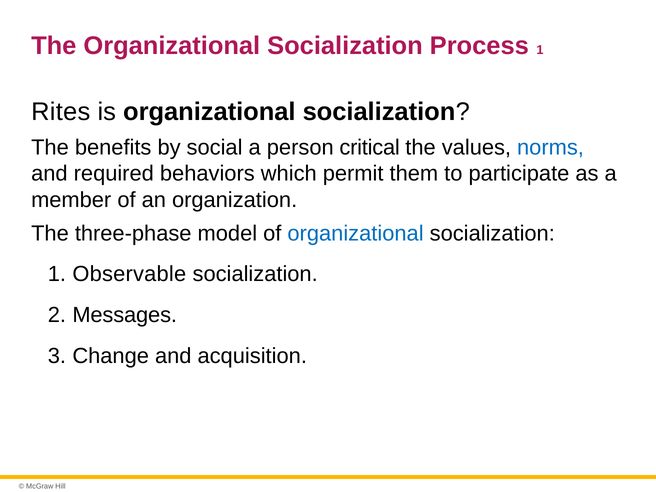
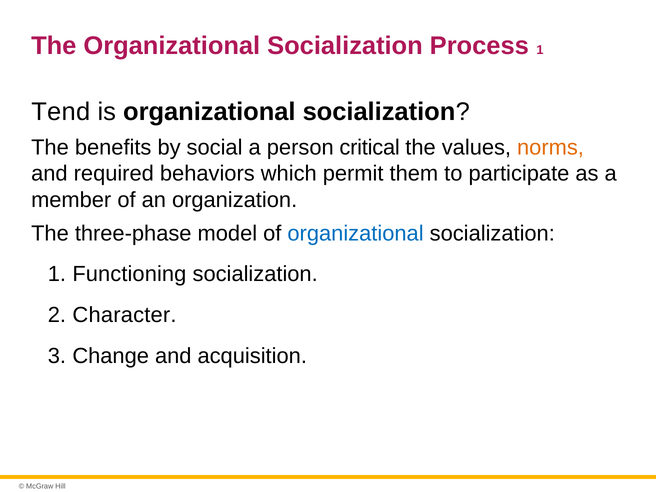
Rites: Rites -> Tend
norms colour: blue -> orange
Observable: Observable -> Functioning
Messages: Messages -> Character
